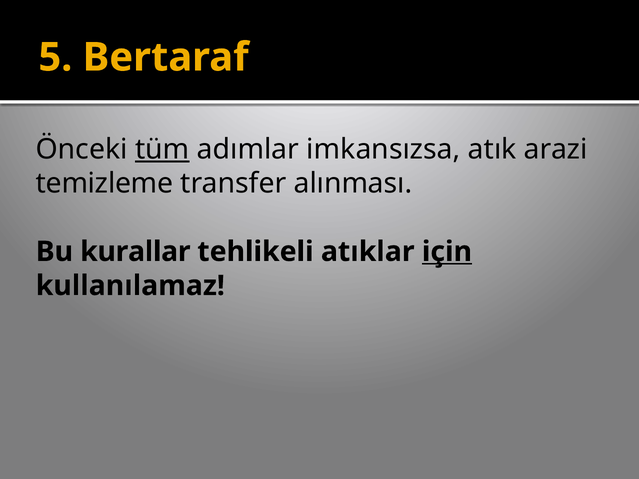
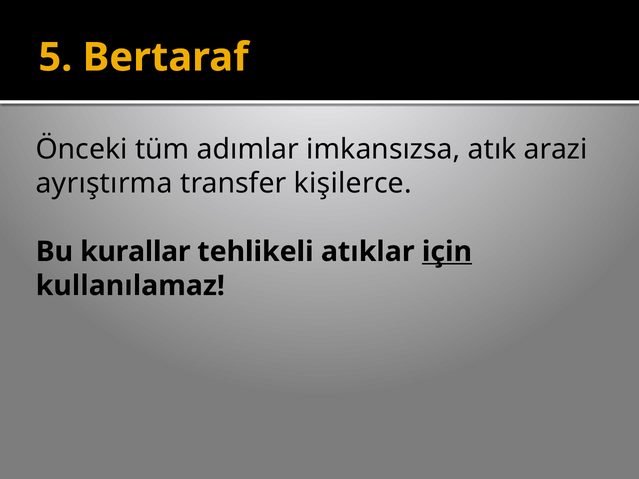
tüm underline: present -> none
temizleme: temizleme -> ayrıştırma
alınması: alınması -> kişilerce
